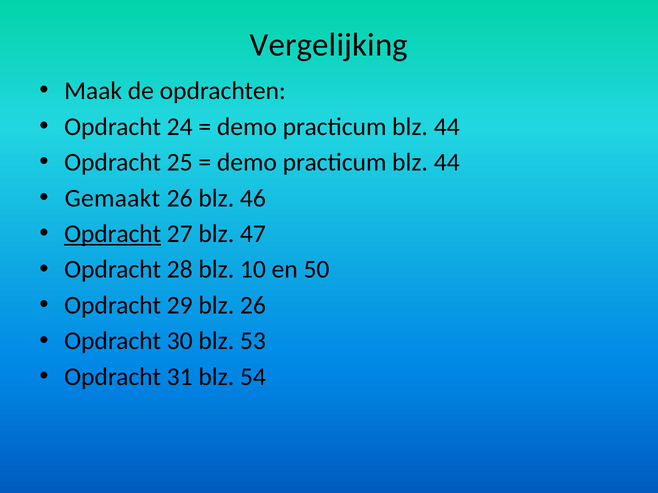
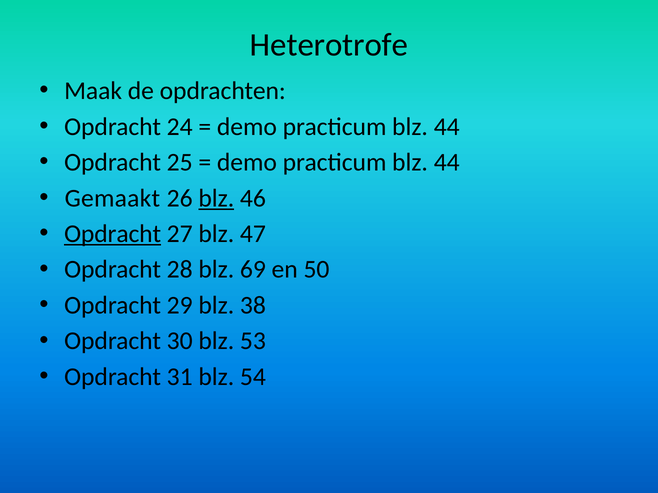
Vergelijking: Vergelijking -> Heterotrofe
blz at (216, 198) underline: none -> present
10: 10 -> 69
blz 26: 26 -> 38
